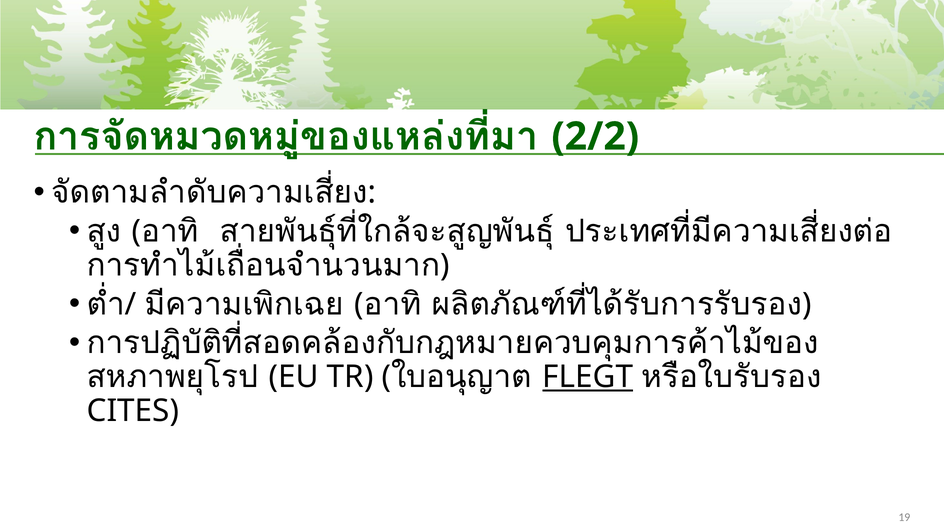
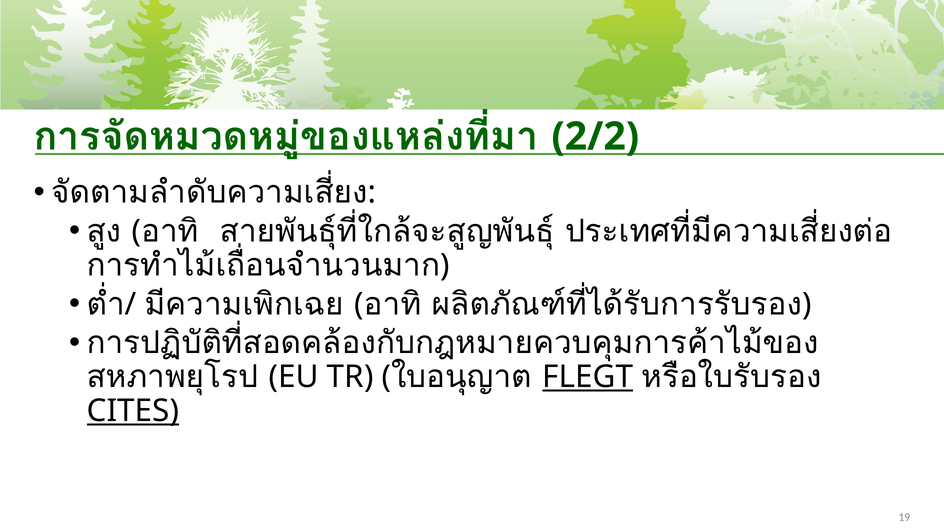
CITES underline: none -> present
